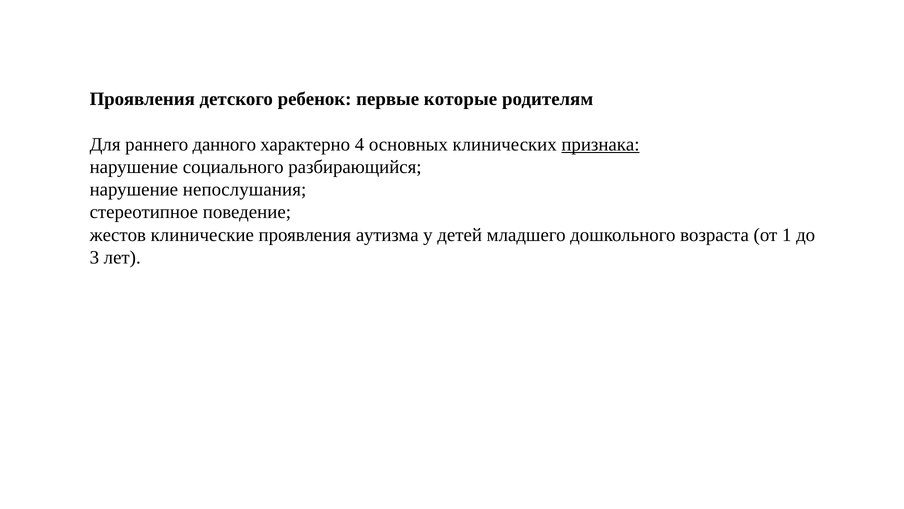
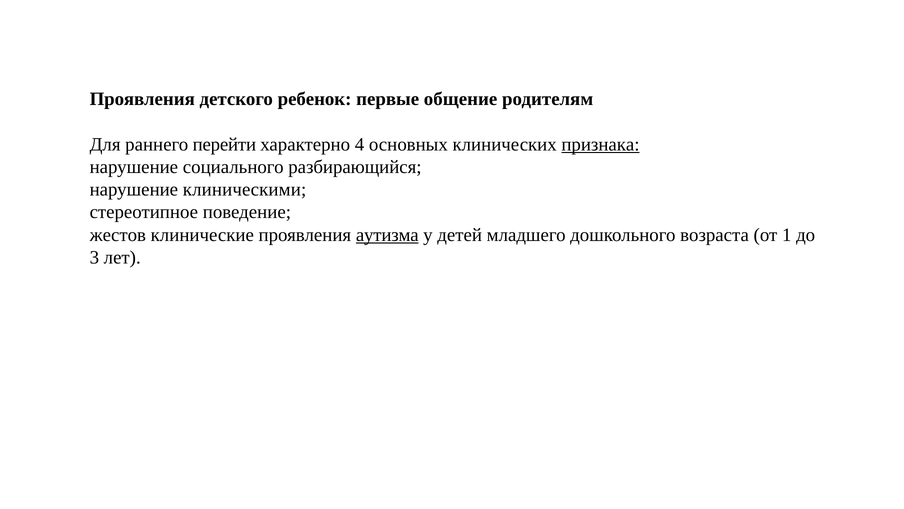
которые: которые -> общение
данного: данного -> перейти
непослушания: непослушания -> клиническими
аутизма underline: none -> present
